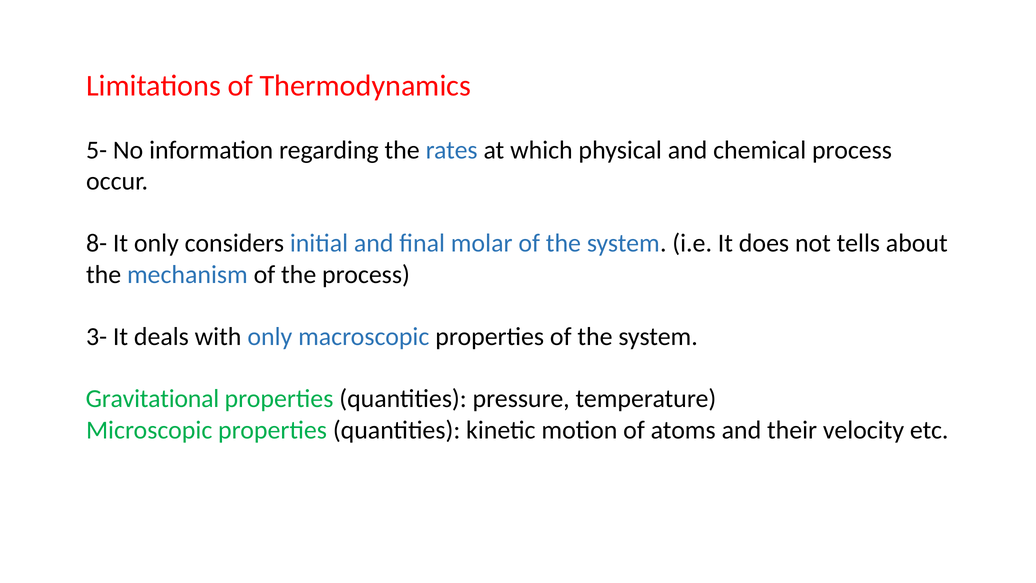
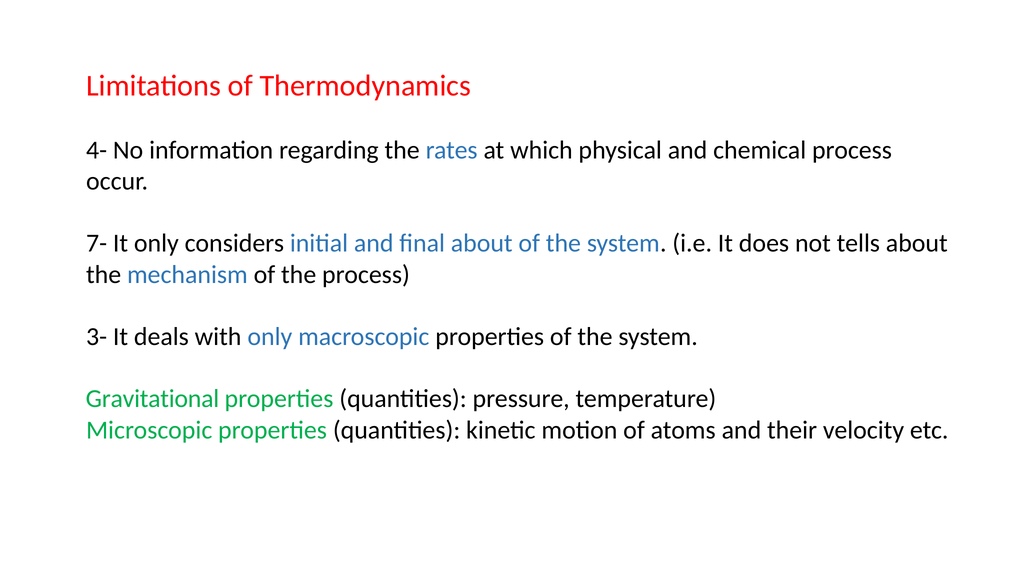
5-: 5- -> 4-
8-: 8- -> 7-
final molar: molar -> about
